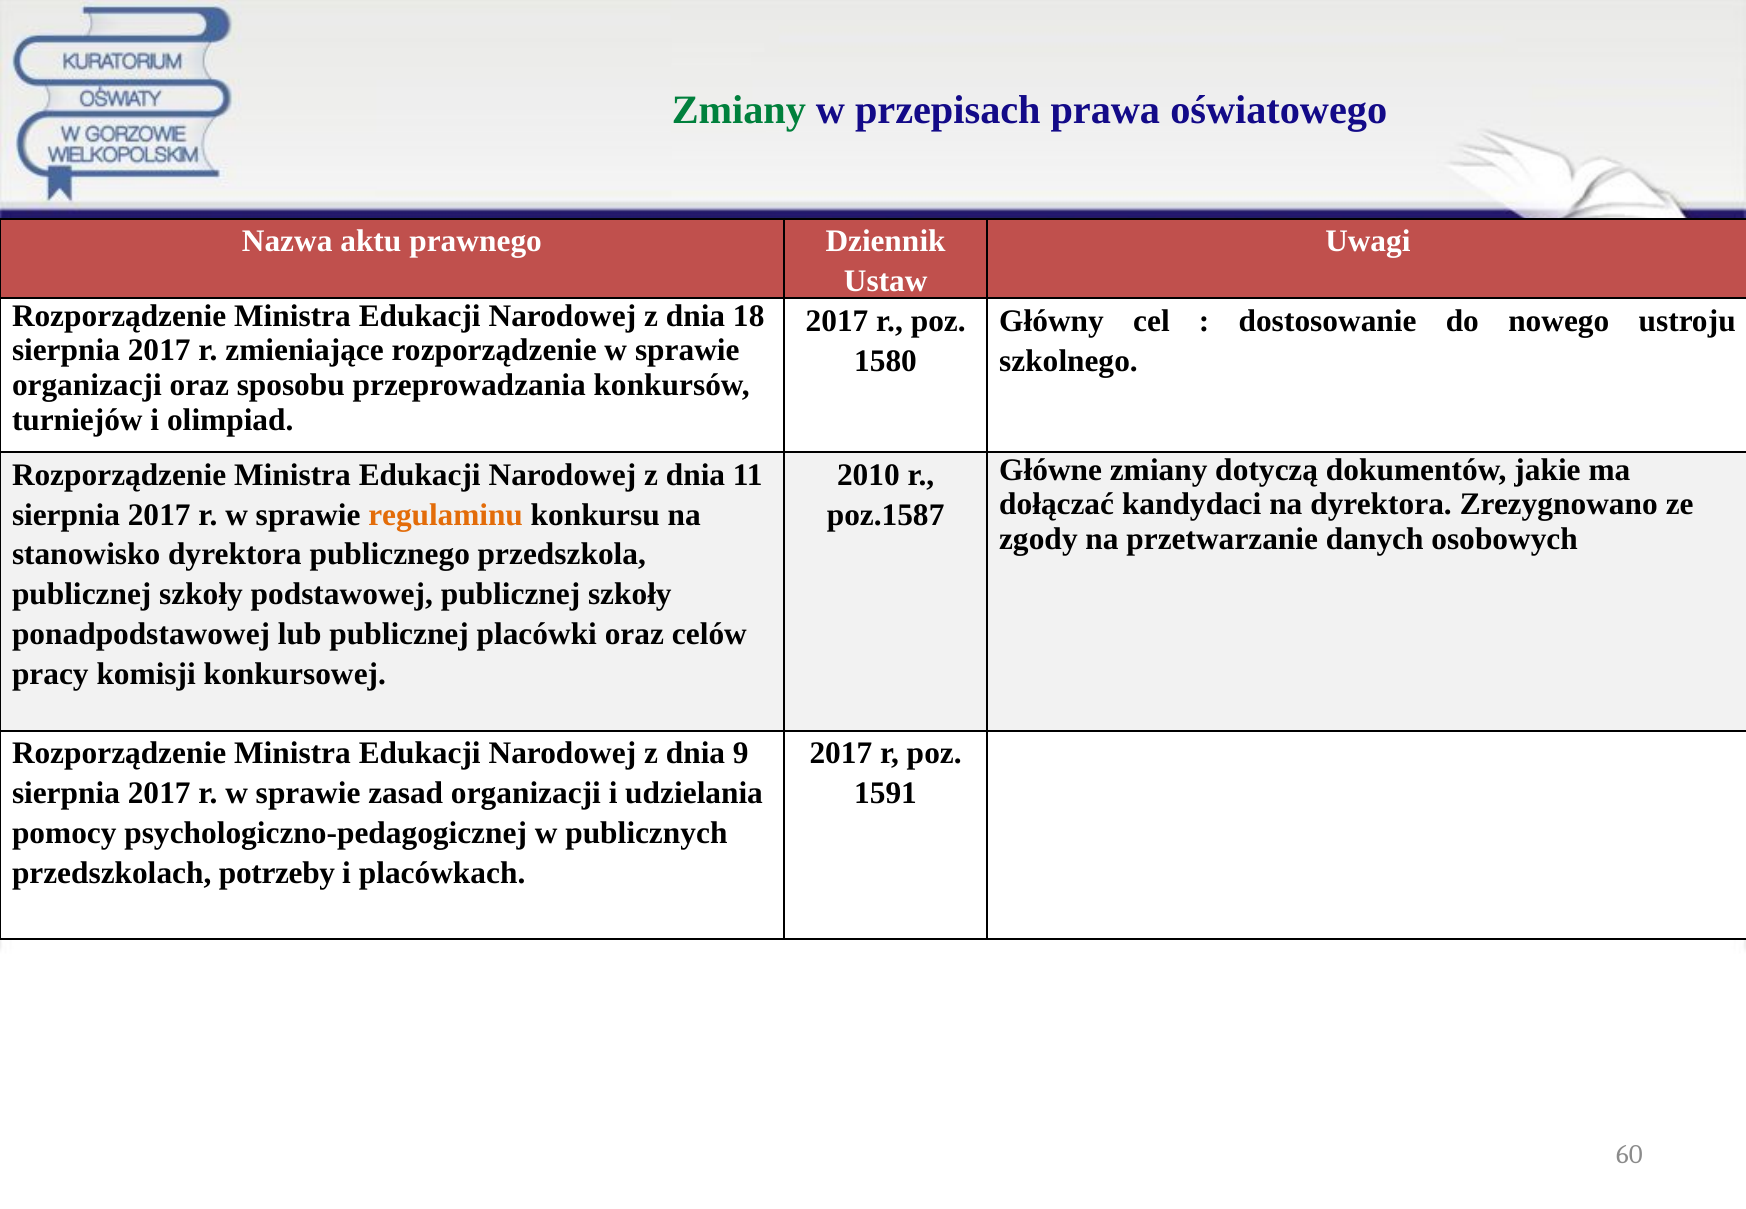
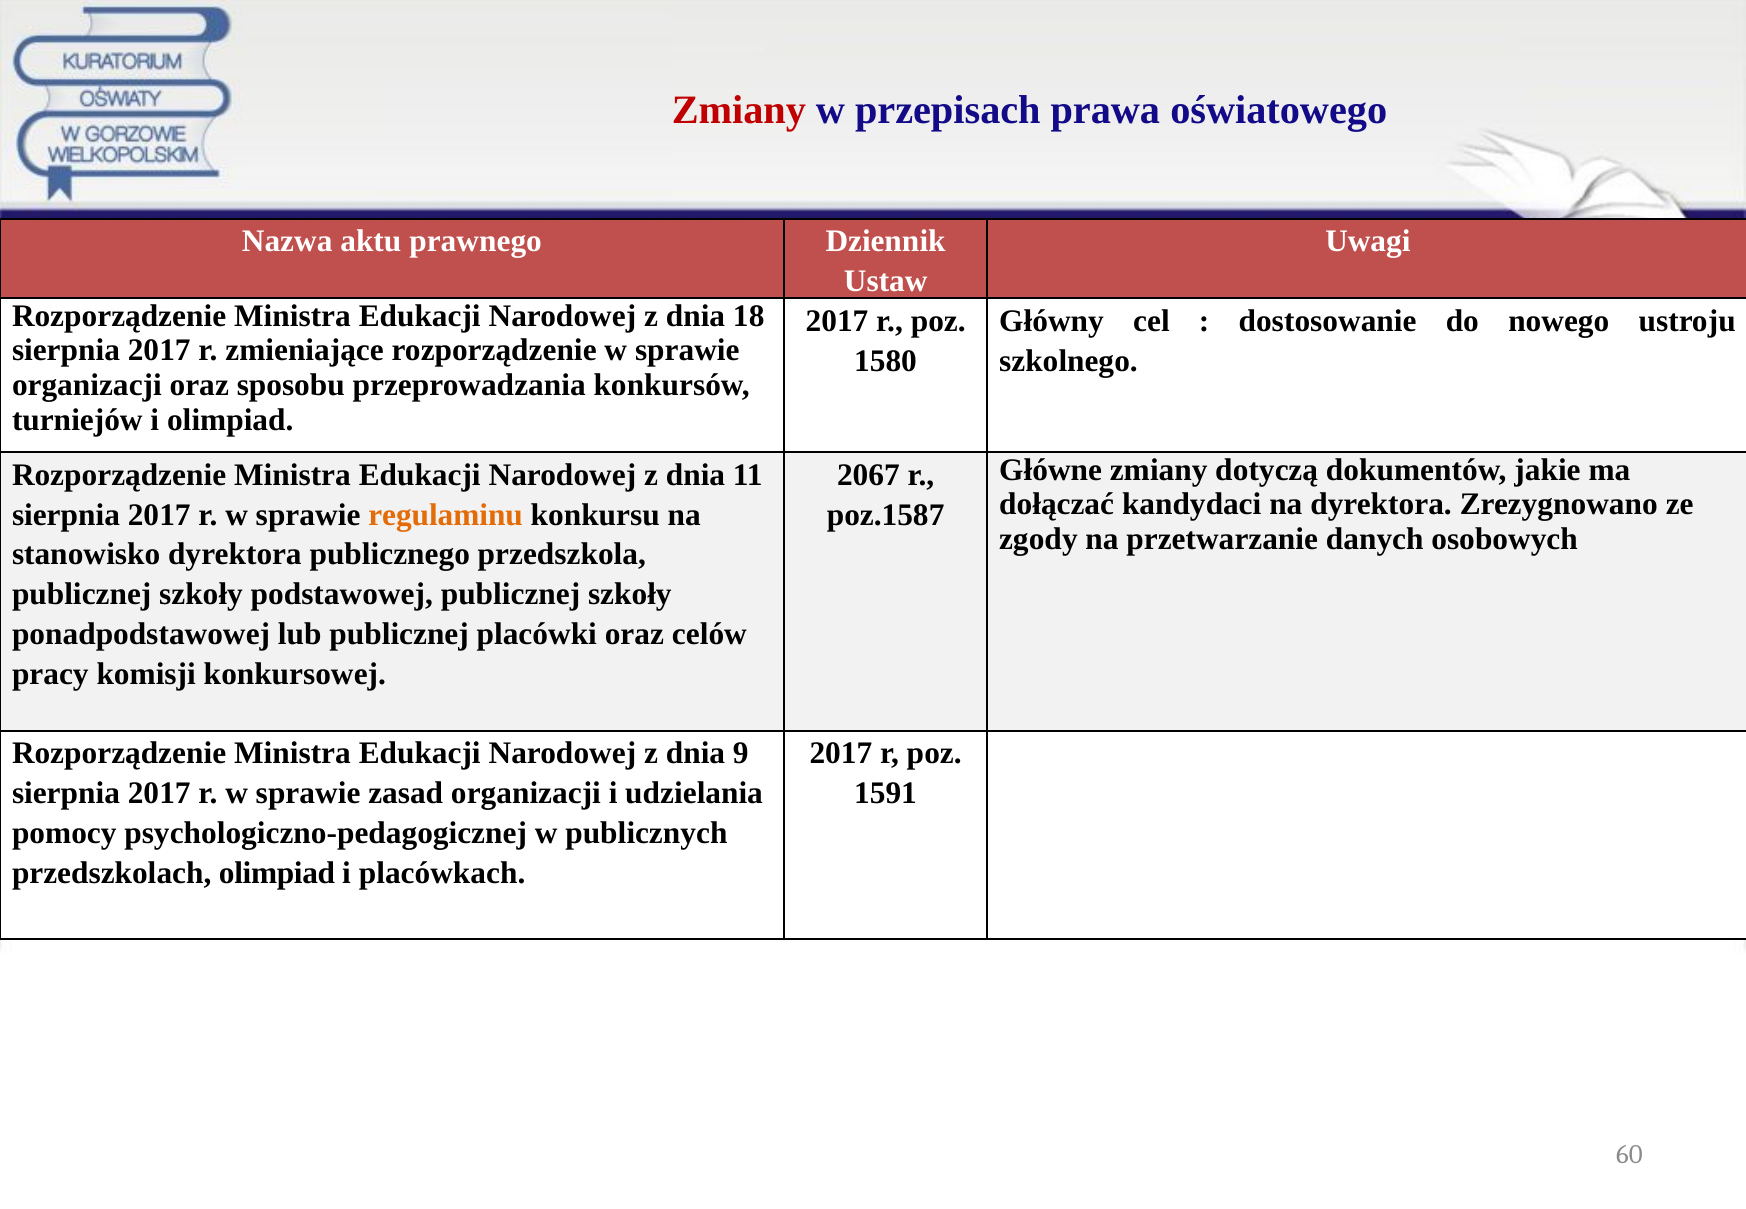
Zmiany at (739, 110) colour: green -> red
2010: 2010 -> 2067
przedszkolach potrzeby: potrzeby -> olimpiad
